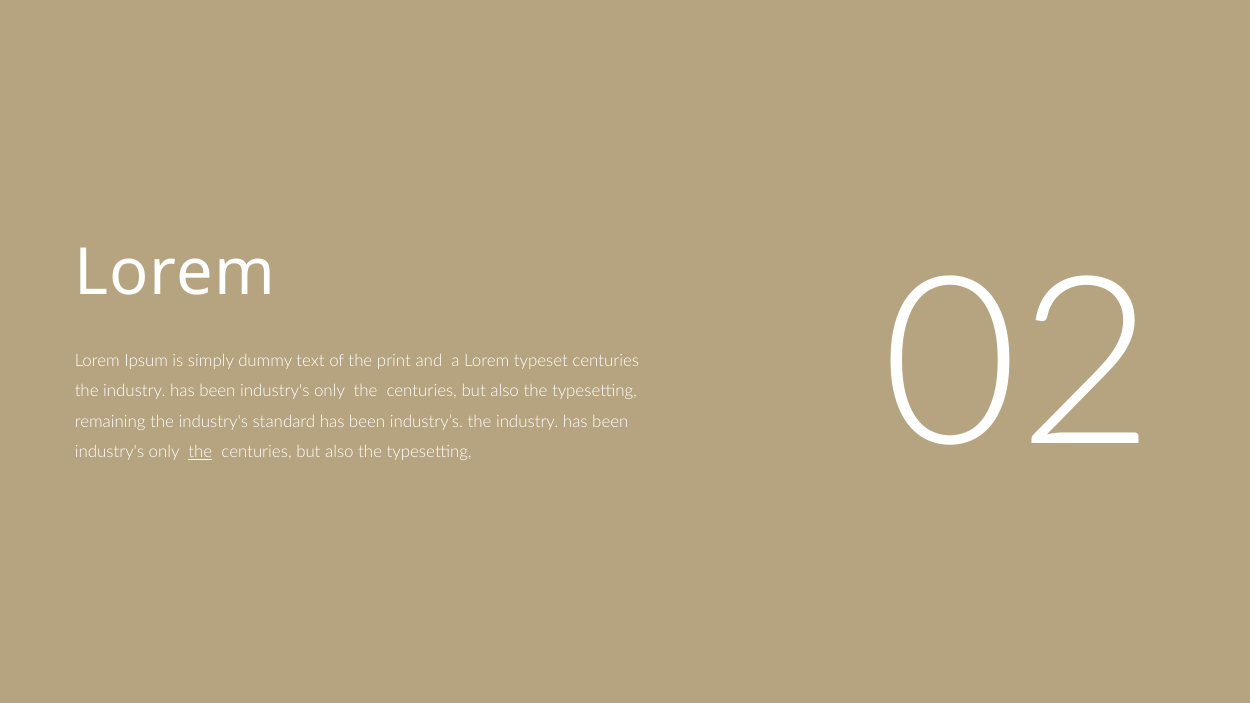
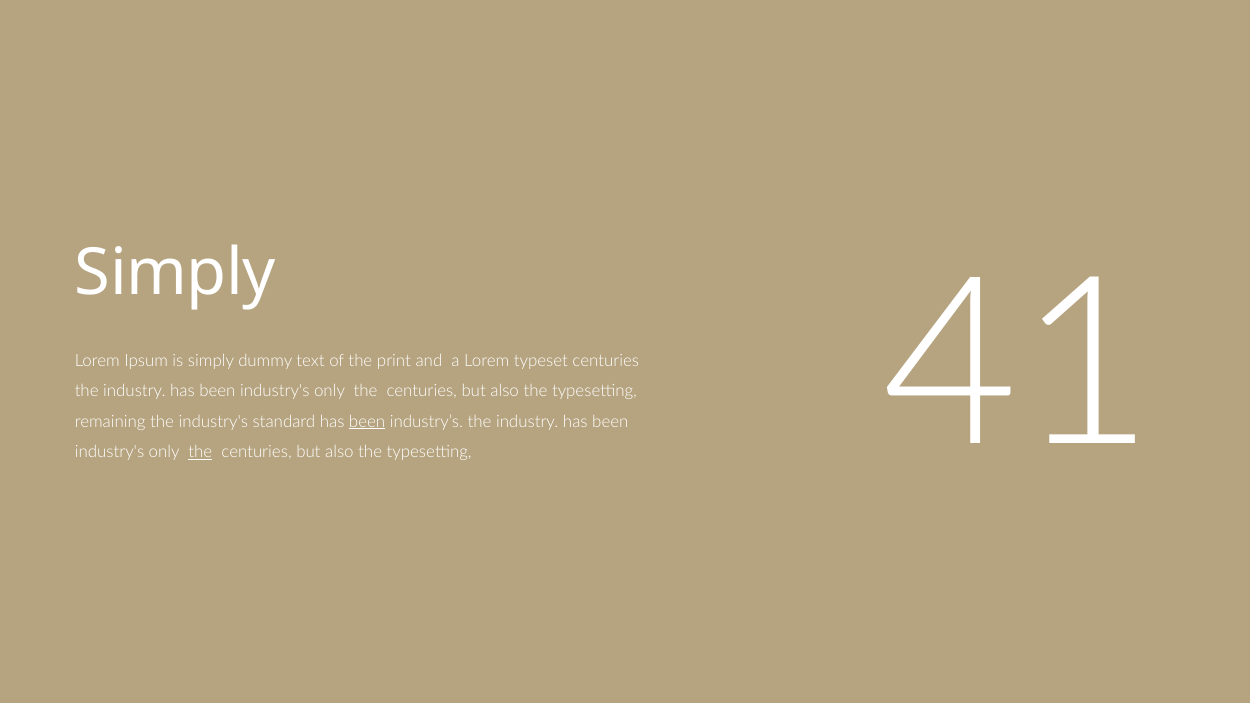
Lorem at (175, 273): Lorem -> Simply
been at (367, 422) underline: none -> present
02: 02 -> 41
